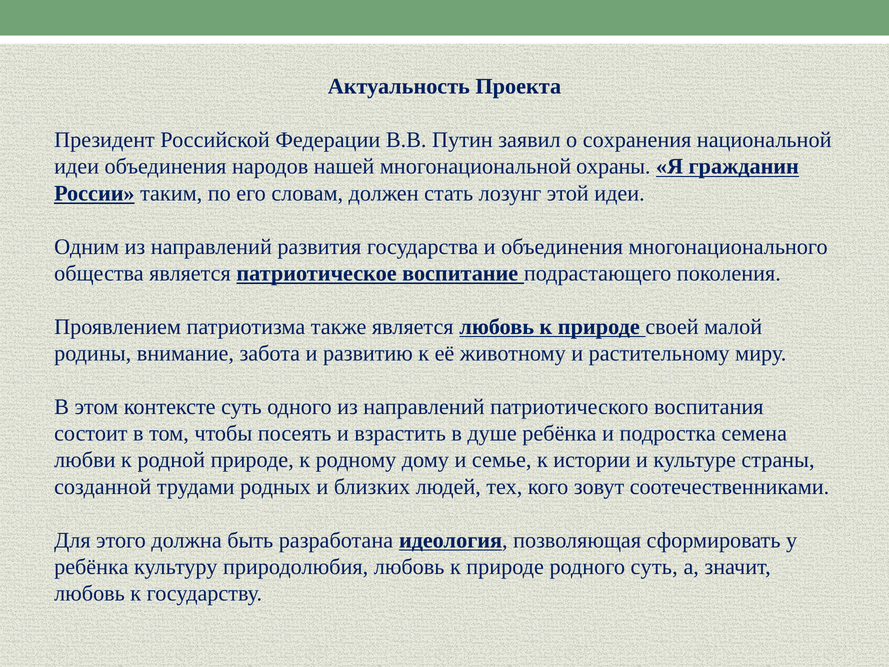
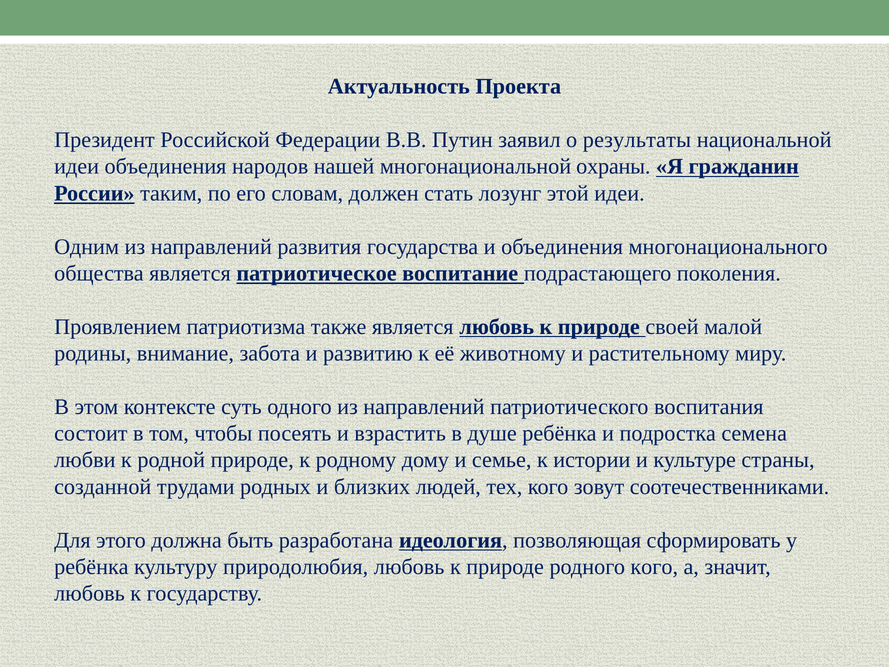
сохранения: сохранения -> результаты
родного суть: суть -> кого
